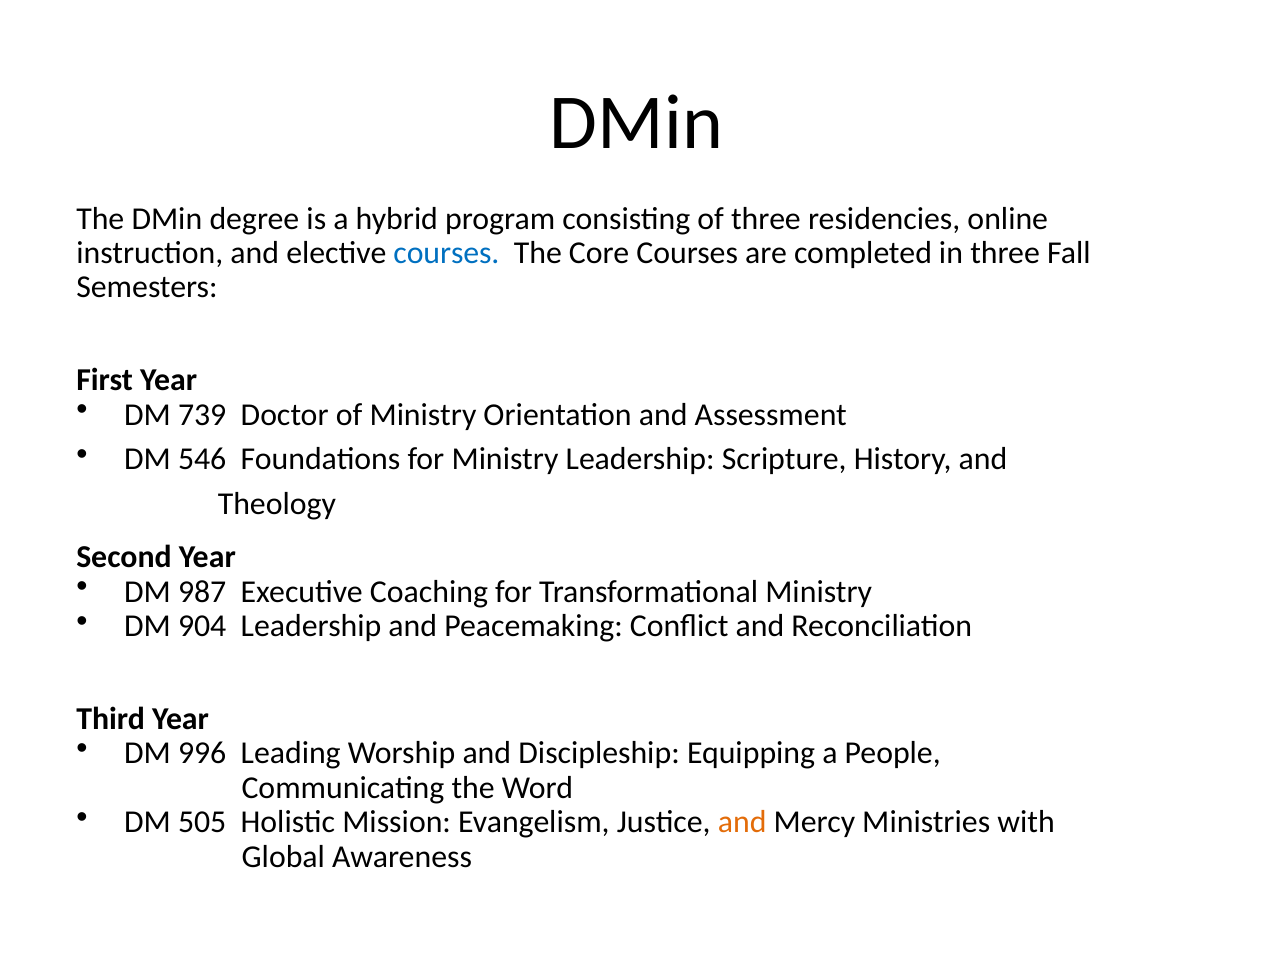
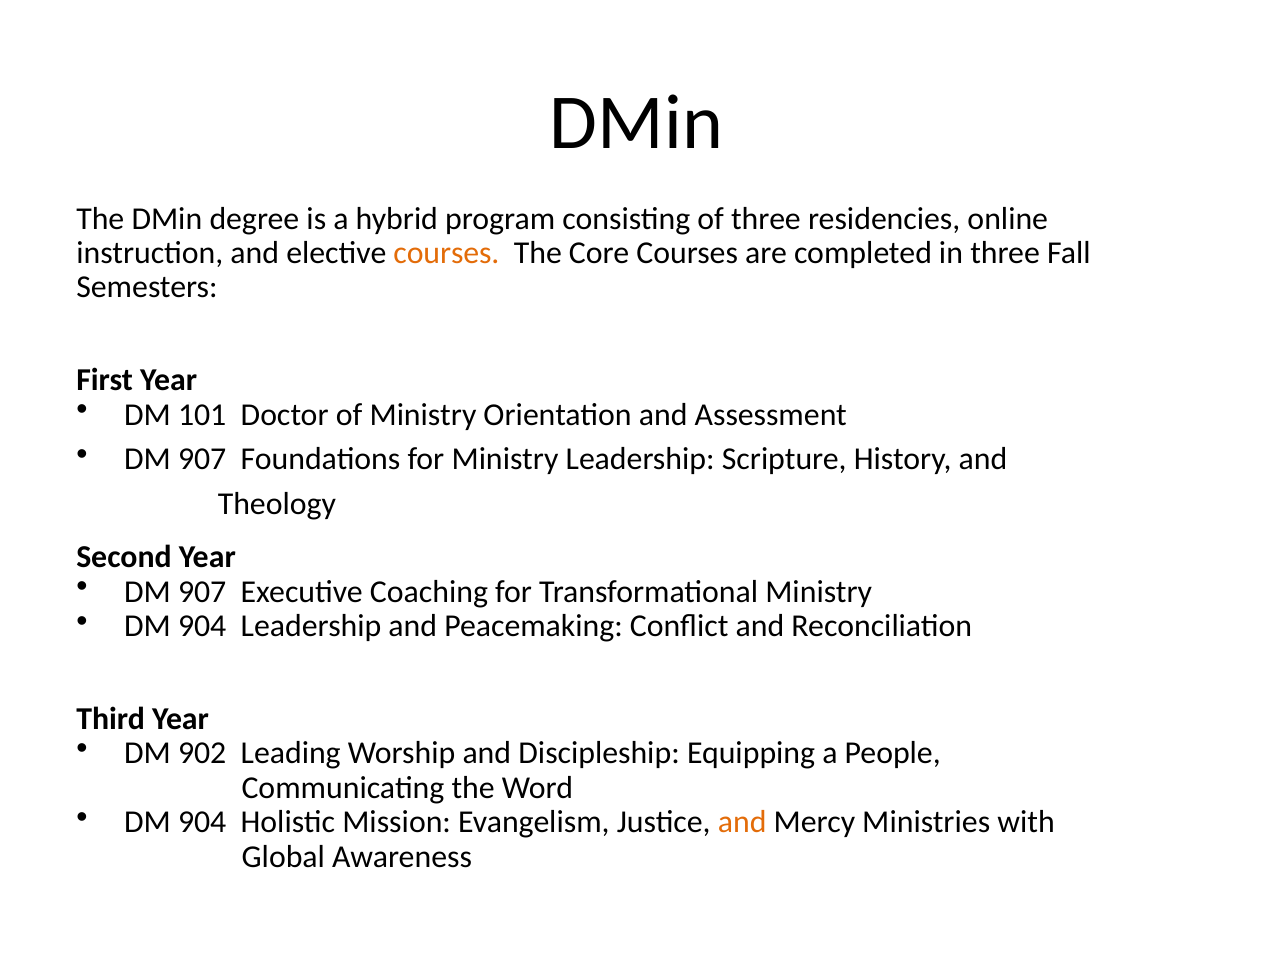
courses at (446, 253) colour: blue -> orange
739: 739 -> 101
546 at (202, 459): 546 -> 907
987 at (202, 592): 987 -> 907
996: 996 -> 902
505 at (202, 822): 505 -> 904
